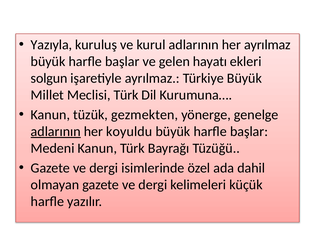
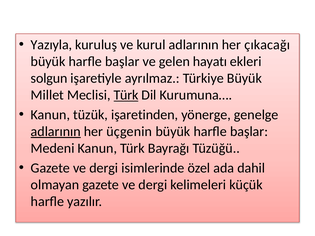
her ayrılmaz: ayrılmaz -> çıkacağı
Türk at (126, 95) underline: none -> present
gezmekten: gezmekten -> işaretinden
koyuldu: koyuldu -> üçgenin
